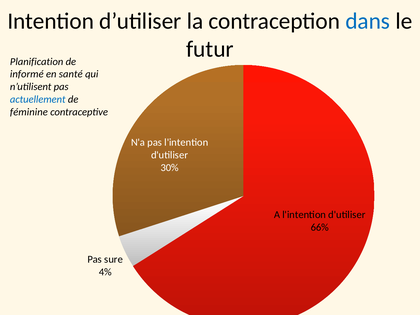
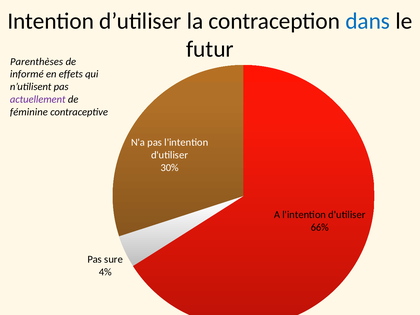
Planification: Planification -> Parenthèses
santé: santé -> effets
actuellement colour: blue -> purple
